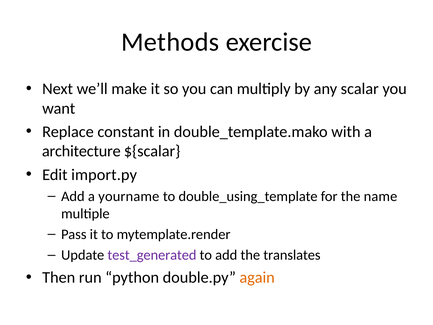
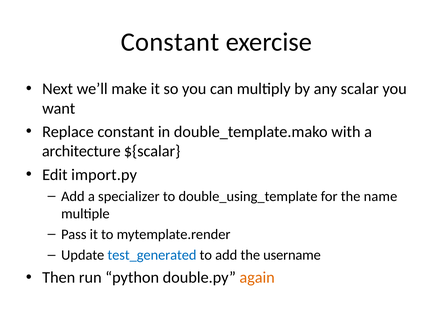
Methods at (170, 42): Methods -> Constant
yourname: yourname -> specializer
test_generated colour: purple -> blue
translates: translates -> username
